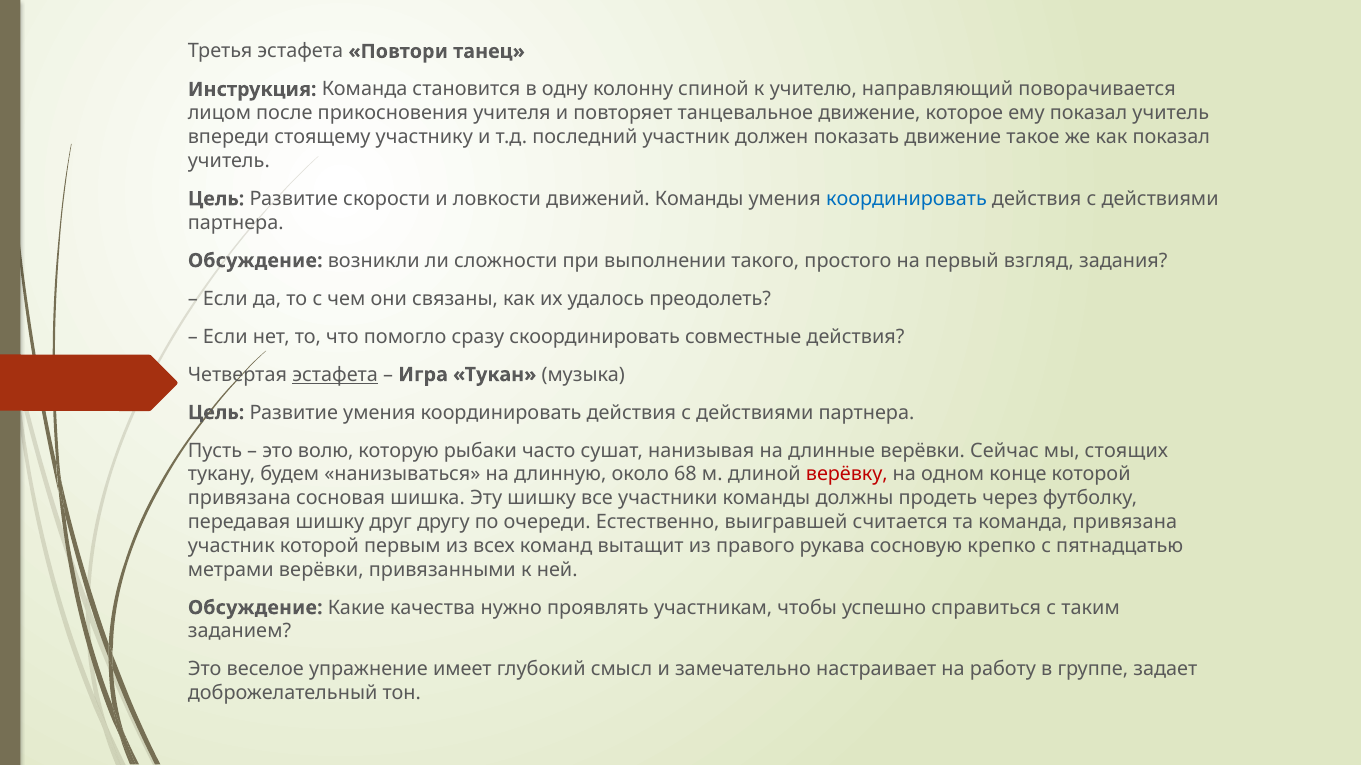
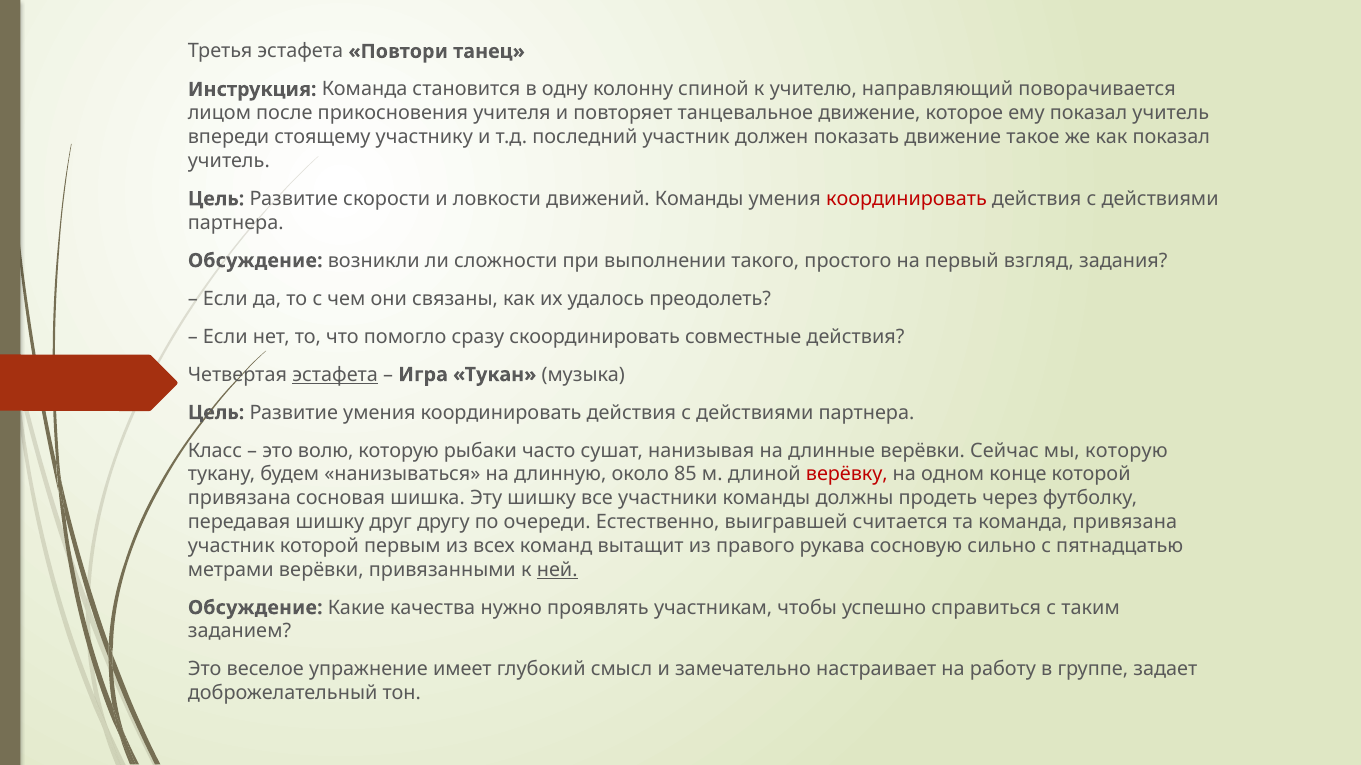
координировать at (906, 199) colour: blue -> red
Пусть: Пусть -> Класс
мы стоящих: стоящих -> которую
68: 68 -> 85
крепко: крепко -> сильно
ней underline: none -> present
